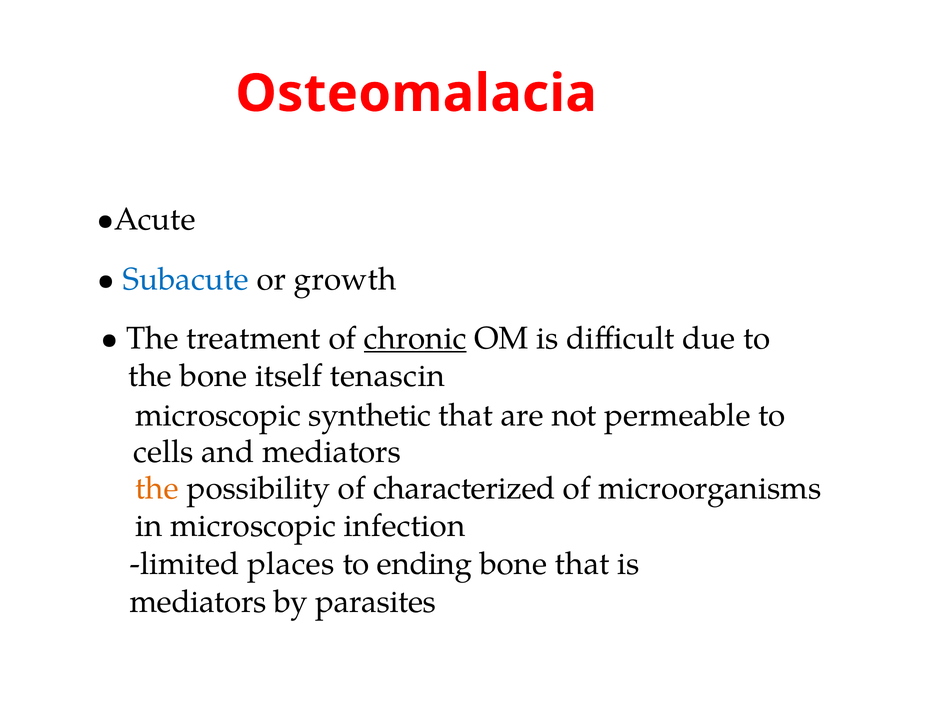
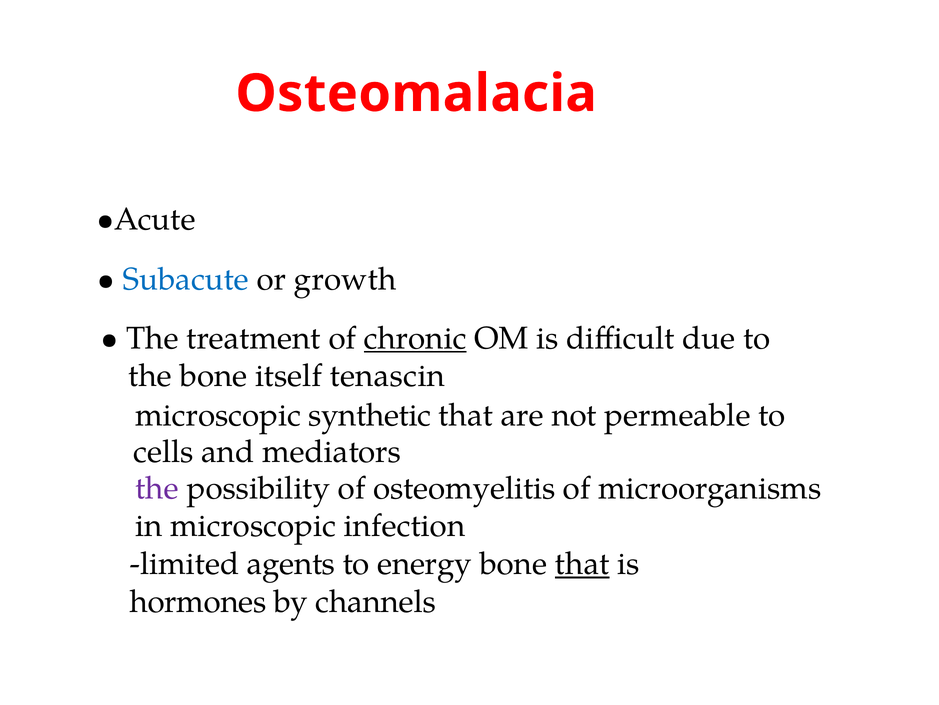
the at (157, 488) colour: orange -> purple
characterized: characterized -> osteomyelitis
places: places -> agents
ending: ending -> energy
that at (582, 563) underline: none -> present
mediators at (198, 601): mediators -> hormones
parasites: parasites -> channels
